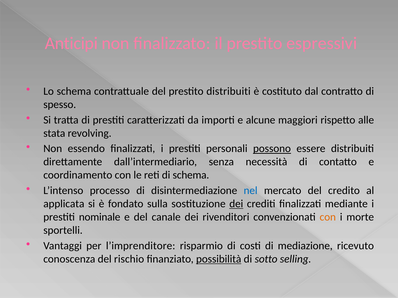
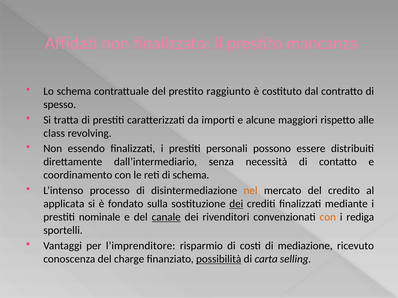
Anticipi: Anticipi -> Affidati
espressivi: espressivi -> mancanza
prestito distribuiti: distribuiti -> raggiunto
stata: stata -> class
possono underline: present -> none
nel colour: blue -> orange
canale underline: none -> present
morte: morte -> rediga
rischio: rischio -> charge
sotto: sotto -> carta
